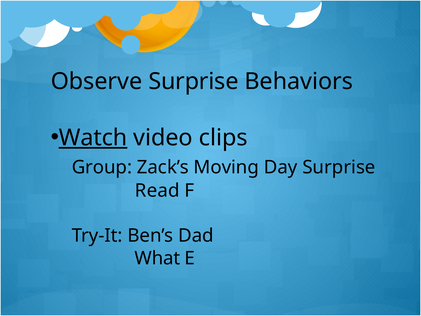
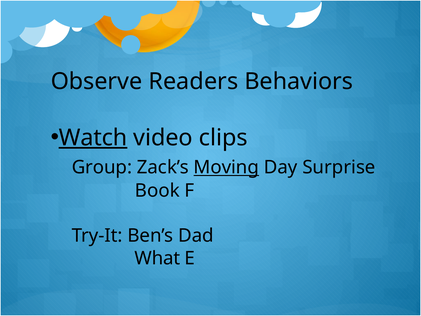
Observe Surprise: Surprise -> Readers
Moving underline: none -> present
Read: Read -> Book
